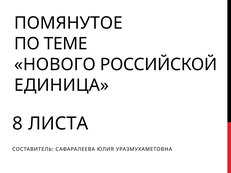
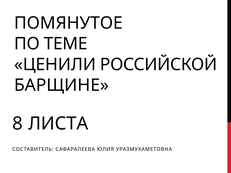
НОВОГО: НОВОГО -> ЦЕНИЛИ
ЕДИНИЦА: ЕДИНИЦА -> БАРЩИНЕ
